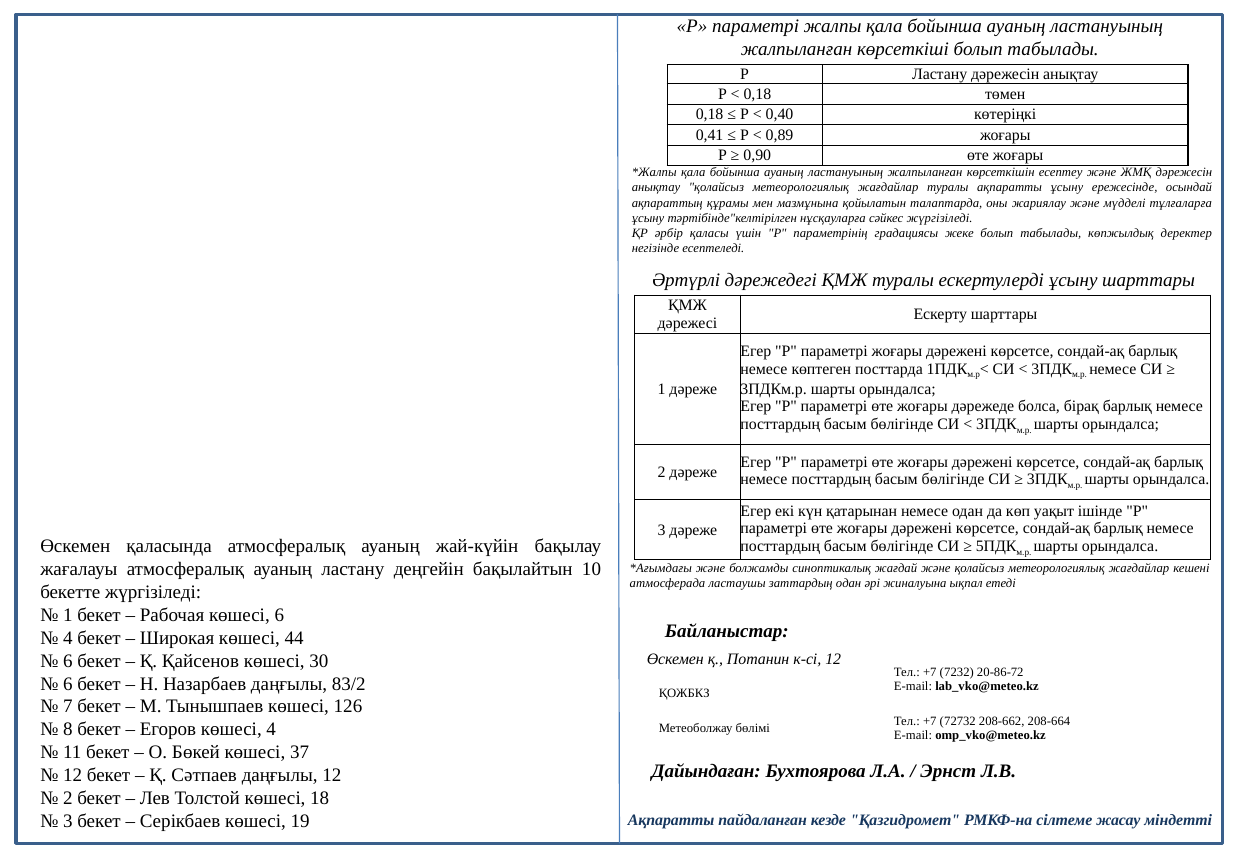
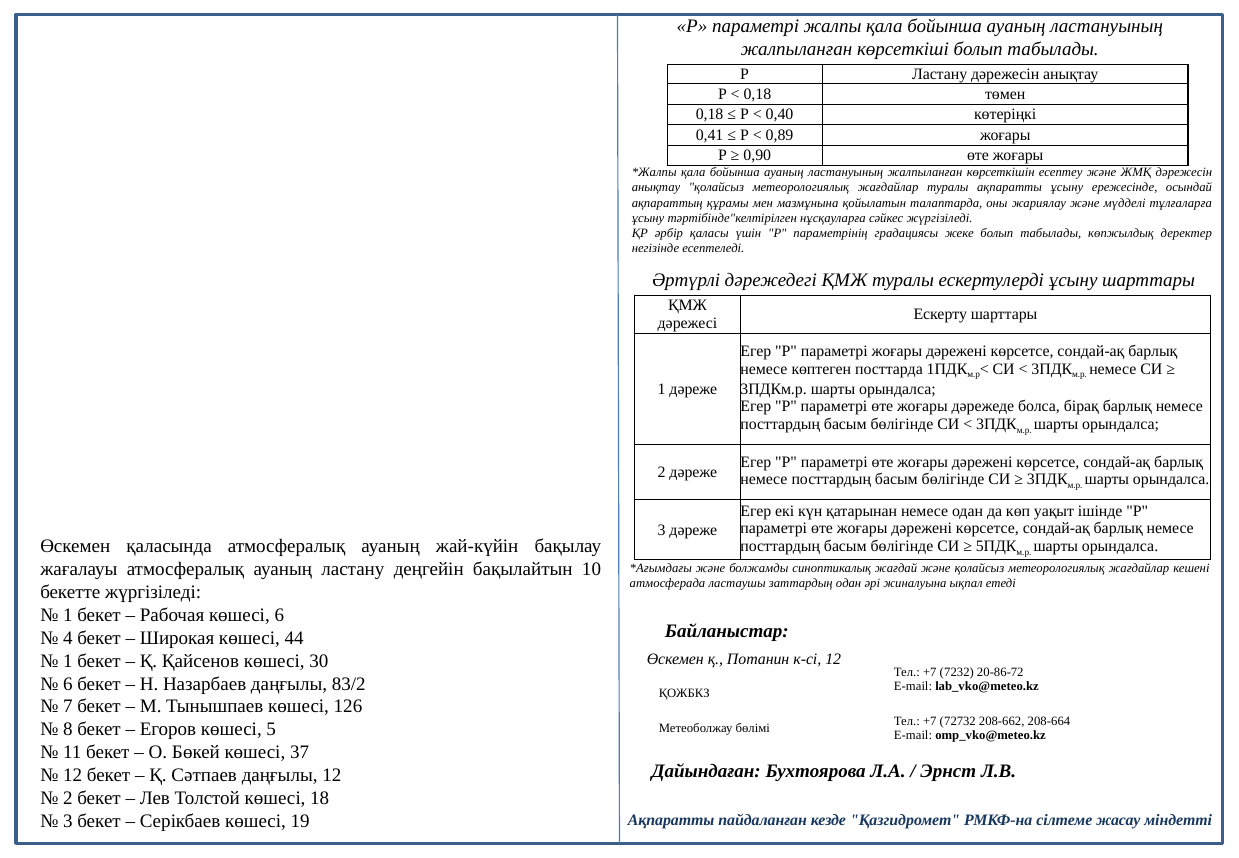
6 at (68, 661): 6 -> 1
көшесі 4: 4 -> 5
